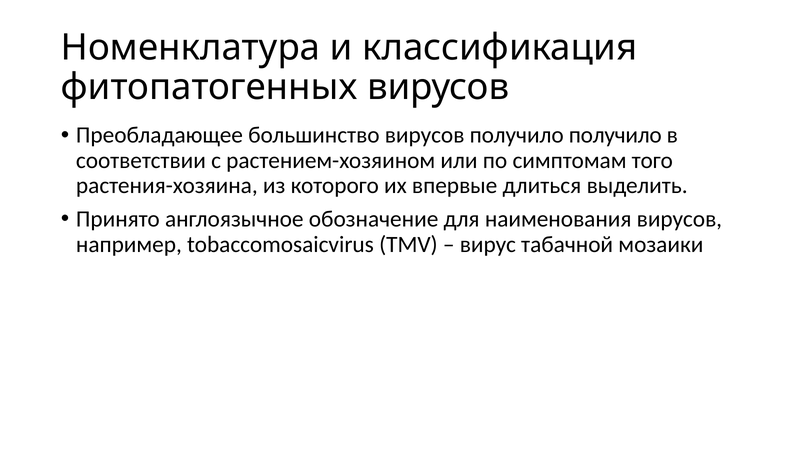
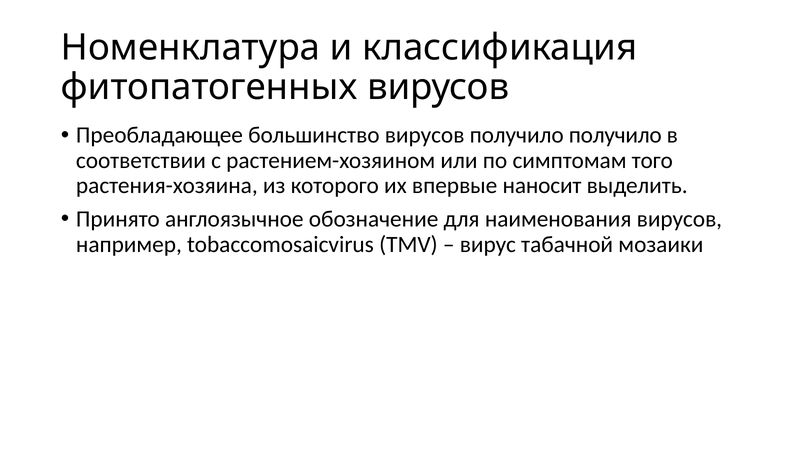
длиться: длиться -> наносит
